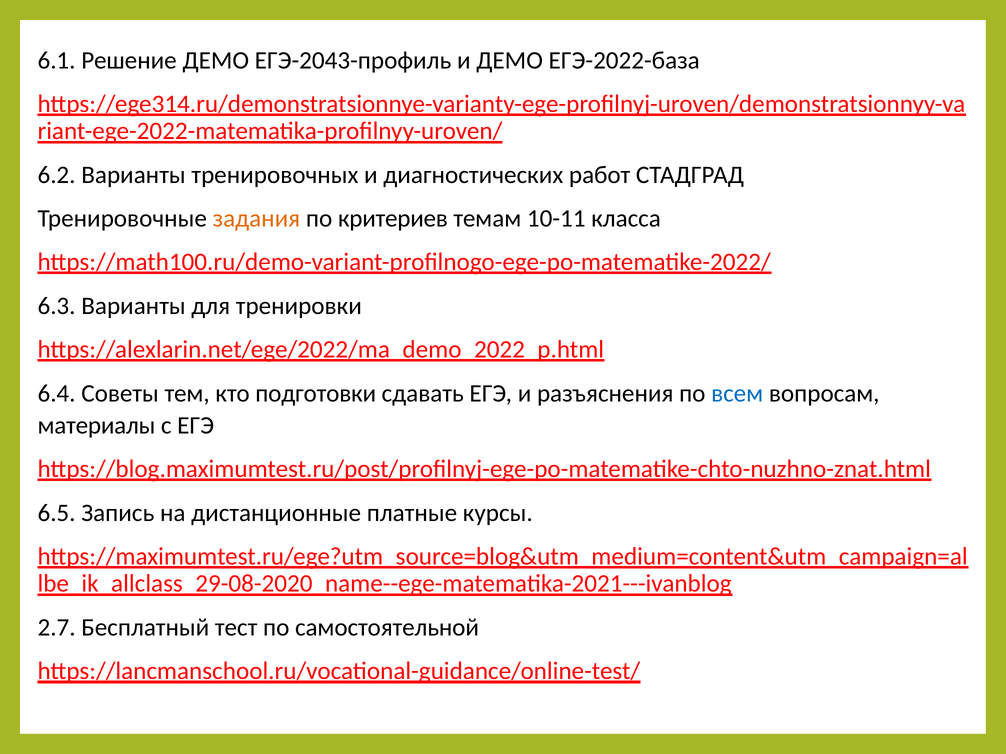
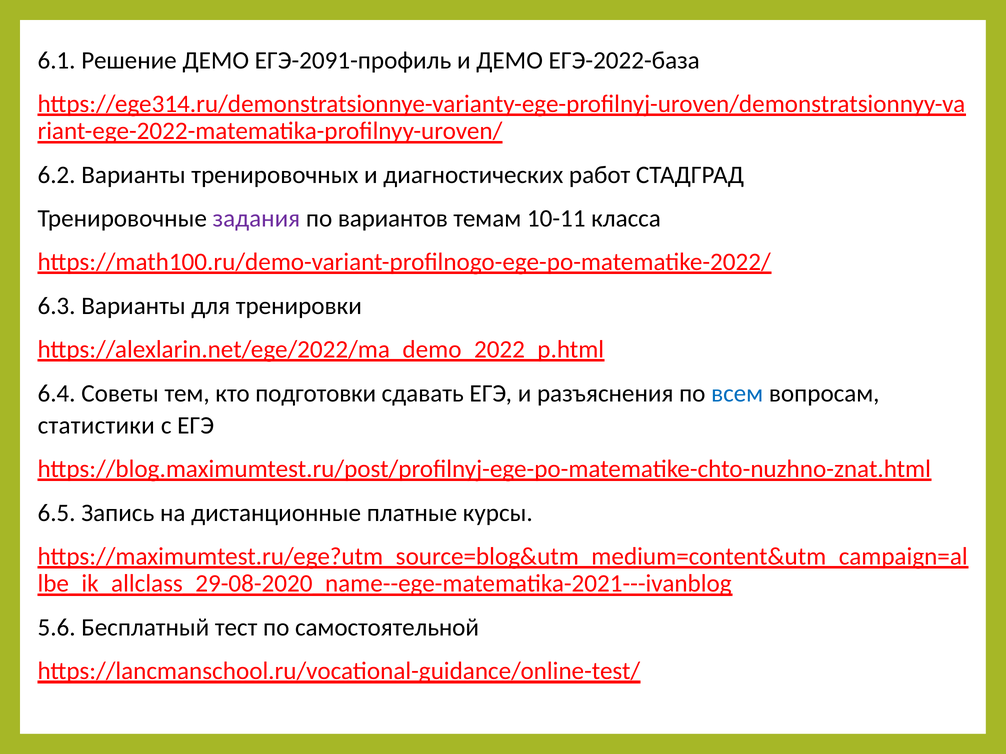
ЕГЭ-2043-профиль: ЕГЭ-2043-профиль -> ЕГЭ-2091-профиль
задания colour: orange -> purple
критериев: критериев -> вариантов
материалы: материалы -> статистики
2.7: 2.7 -> 5.6
